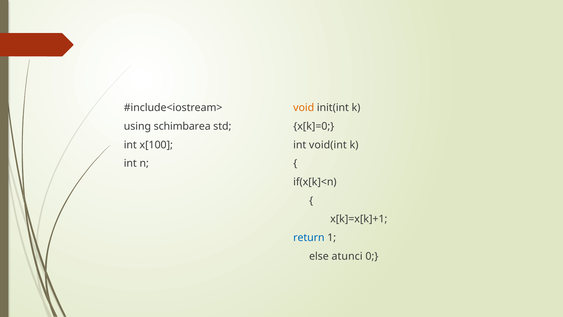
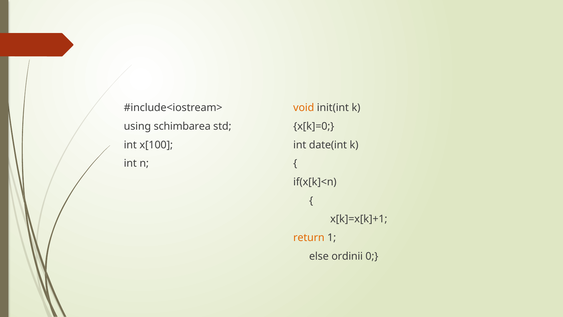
void(int: void(int -> date(int
return colour: blue -> orange
atunci: atunci -> ordinii
